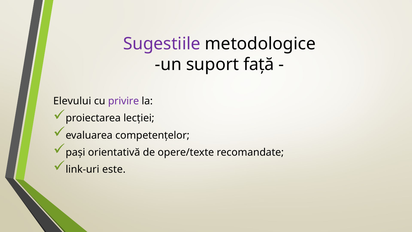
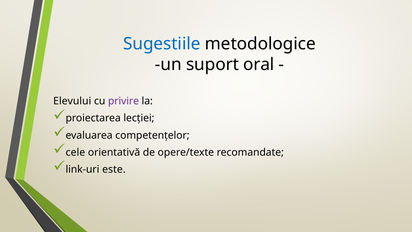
Sugestiile colour: purple -> blue
față: față -> oral
pași: pași -> cele
